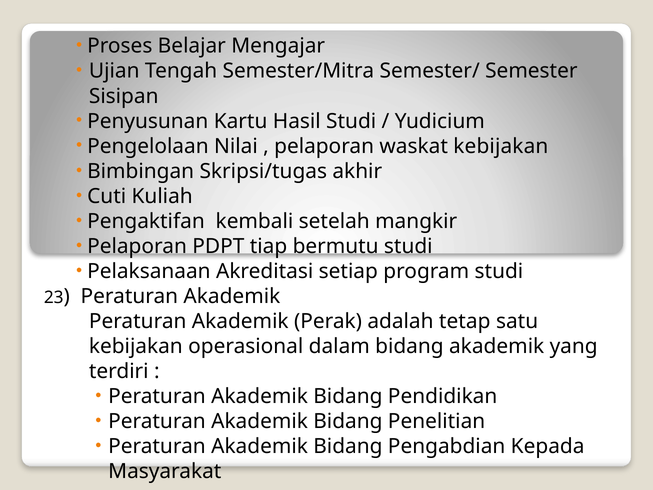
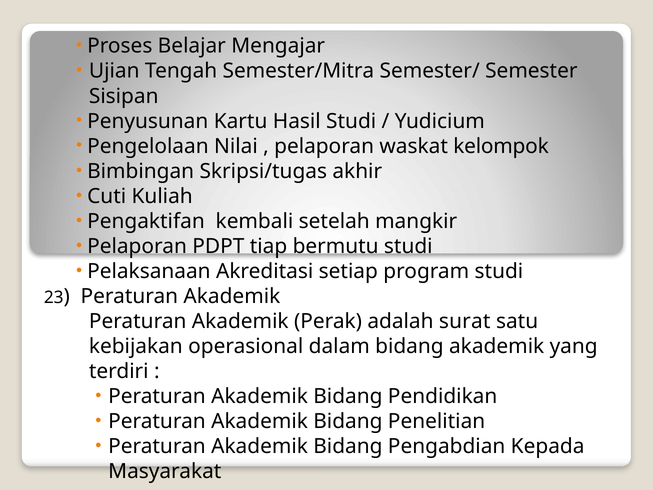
waskat kebijakan: kebijakan -> kelompok
tetap: tetap -> surat
